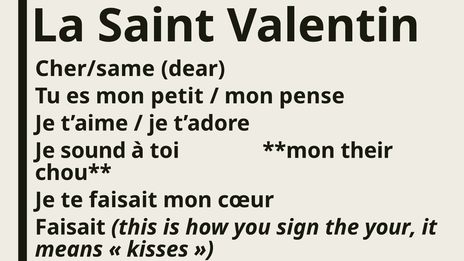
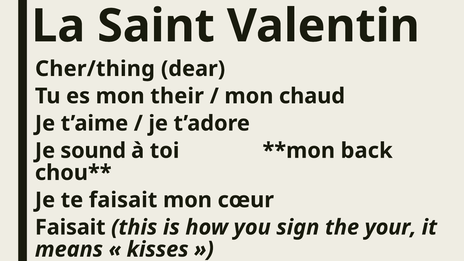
Cher/same: Cher/same -> Cher/thing
petit: petit -> their
pense: pense -> chaud
their: their -> back
